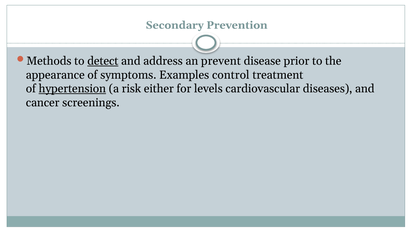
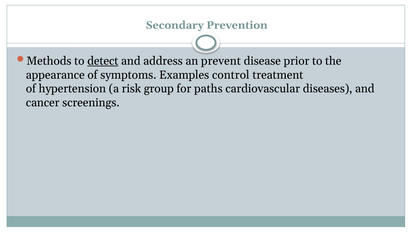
hypertension underline: present -> none
either: either -> group
levels: levels -> paths
